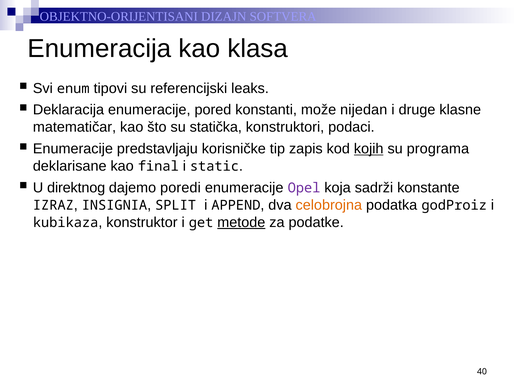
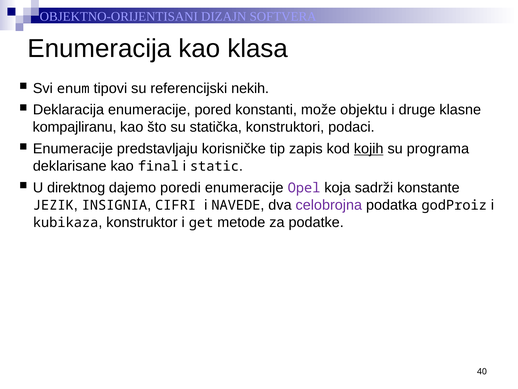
leaks: leaks -> nekih
nijedan: nijedan -> objektu
matematičar: matematičar -> kompajliranu
IZRAZ: IZRAZ -> JEZIK
SPLIT: SPLIT -> CIFRI
APPEND: APPEND -> NAVEDE
celobrojna colour: orange -> purple
metode underline: present -> none
